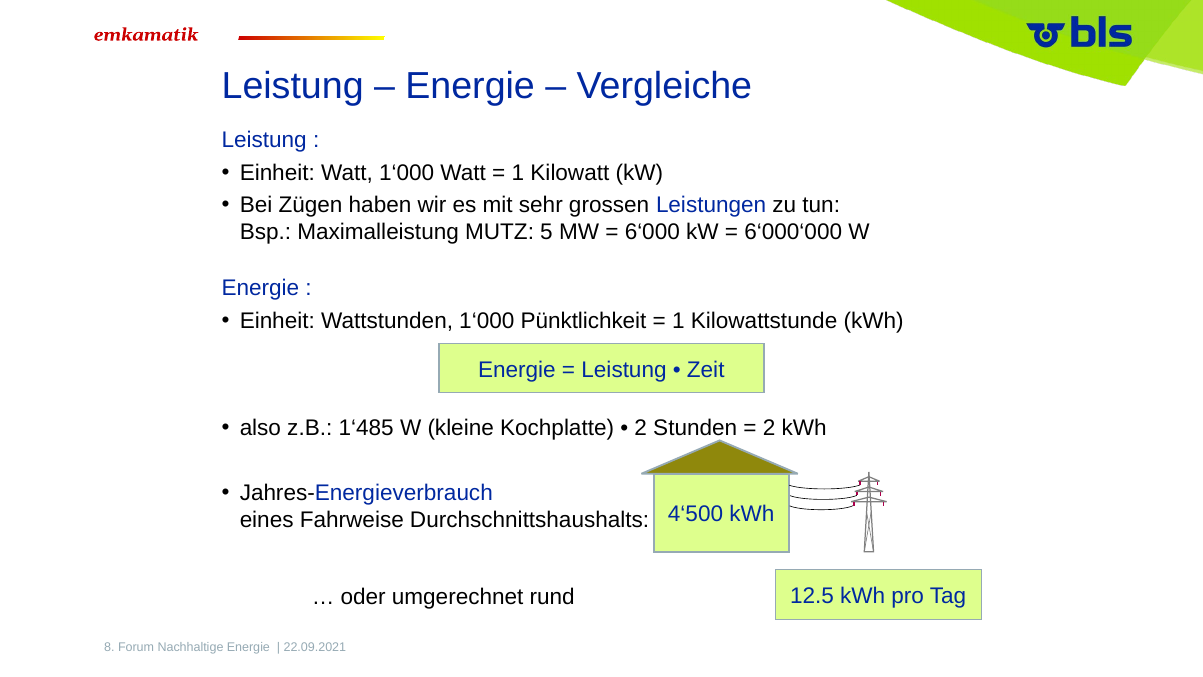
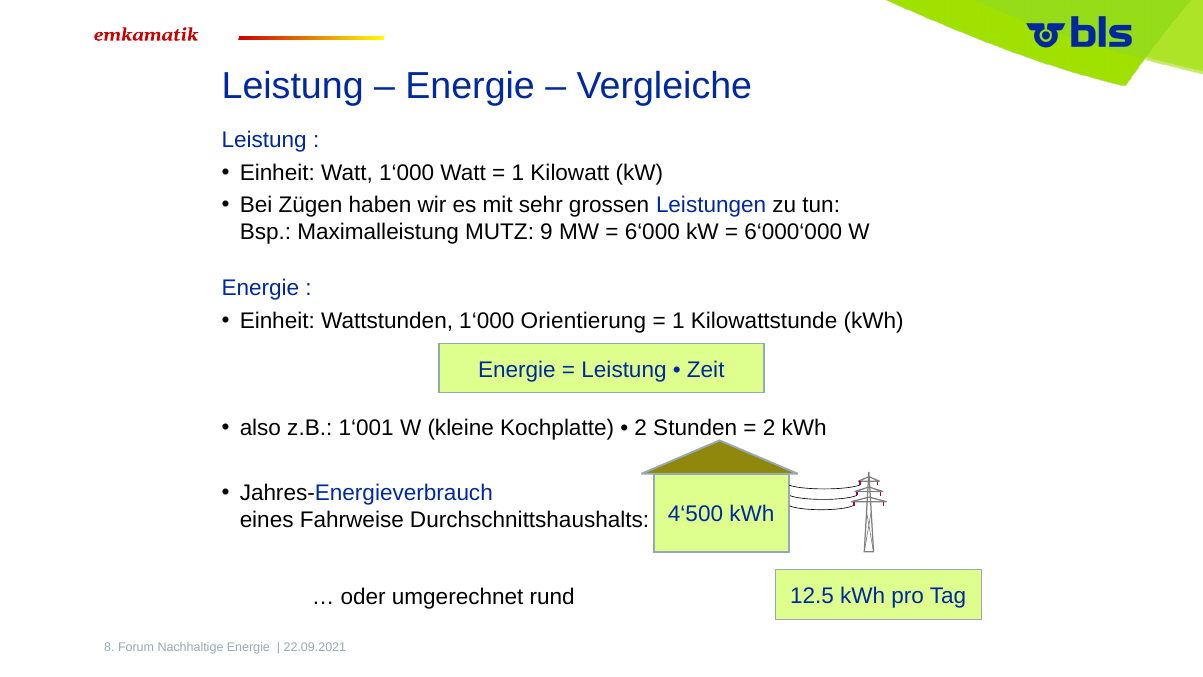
5: 5 -> 9
Pünktlichkeit: Pünktlichkeit -> Orientierung
1‘485: 1‘485 -> 1‘001
